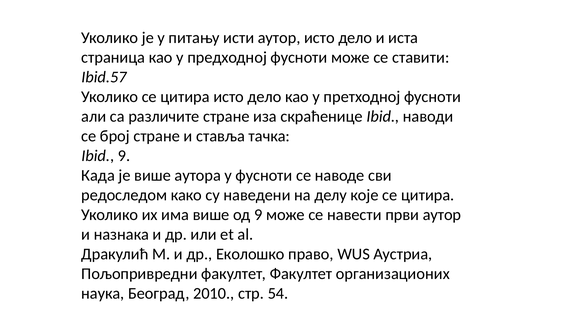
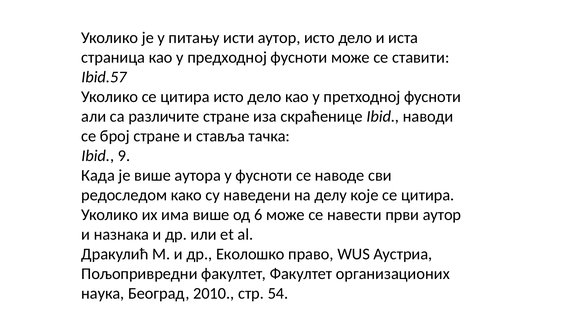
од 9: 9 -> 6
